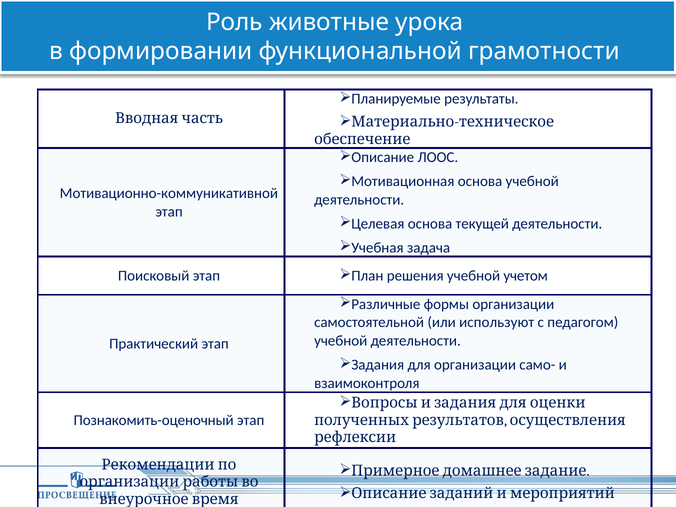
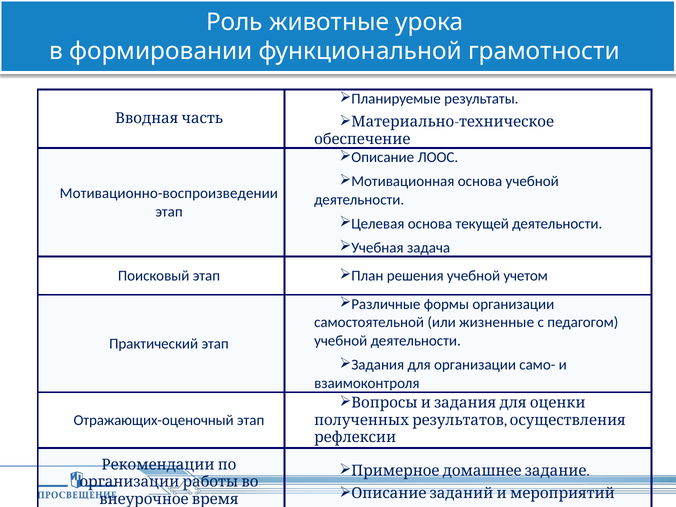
Мотивационно-коммуникативной: Мотивационно-коммуникативной -> Мотивационно-воспроизведении
используют: используют -> жизненные
Познакомить-оценочный: Познакомить-оценочный -> Отражающих-оценочный
